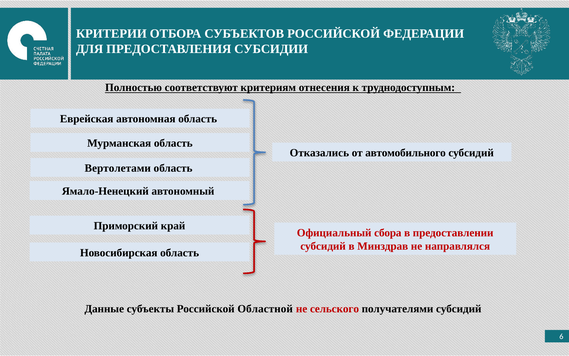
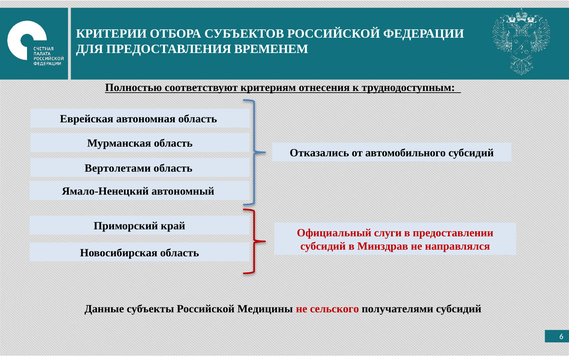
СУБСИДИИ: СУБСИДИИ -> ВРЕМЕНЕМ
сбора: сбора -> слуги
Областной: Областной -> Медицины
